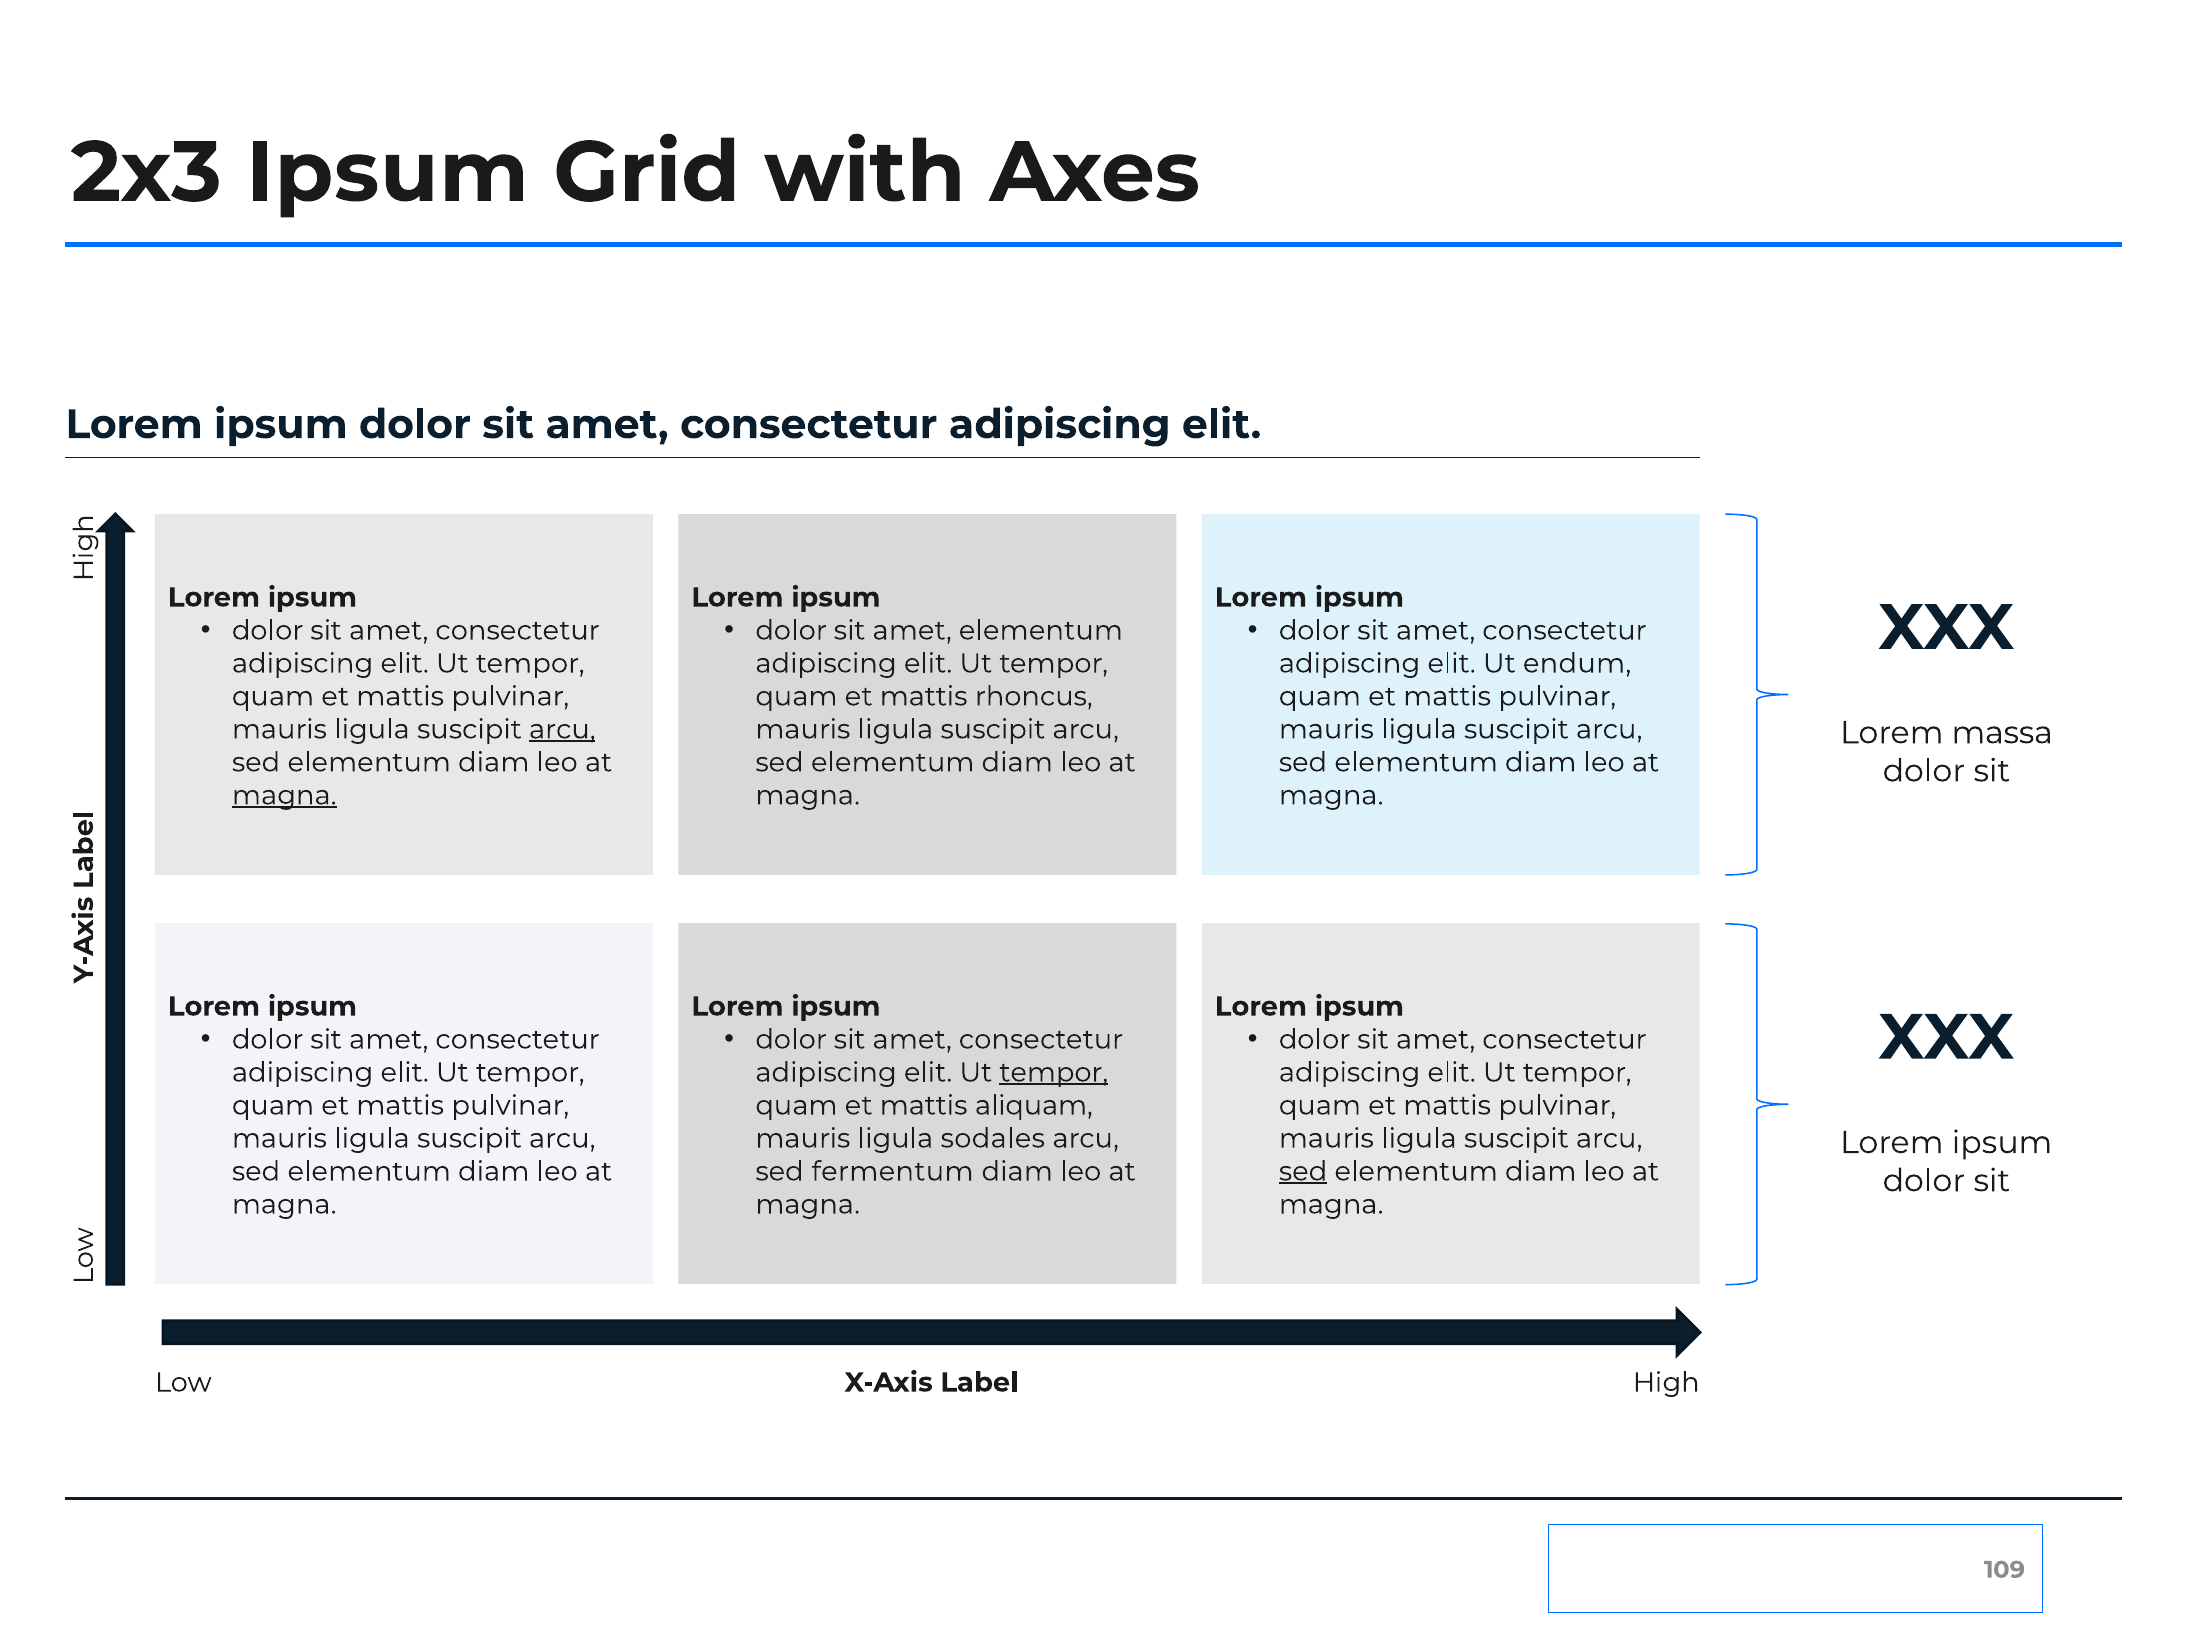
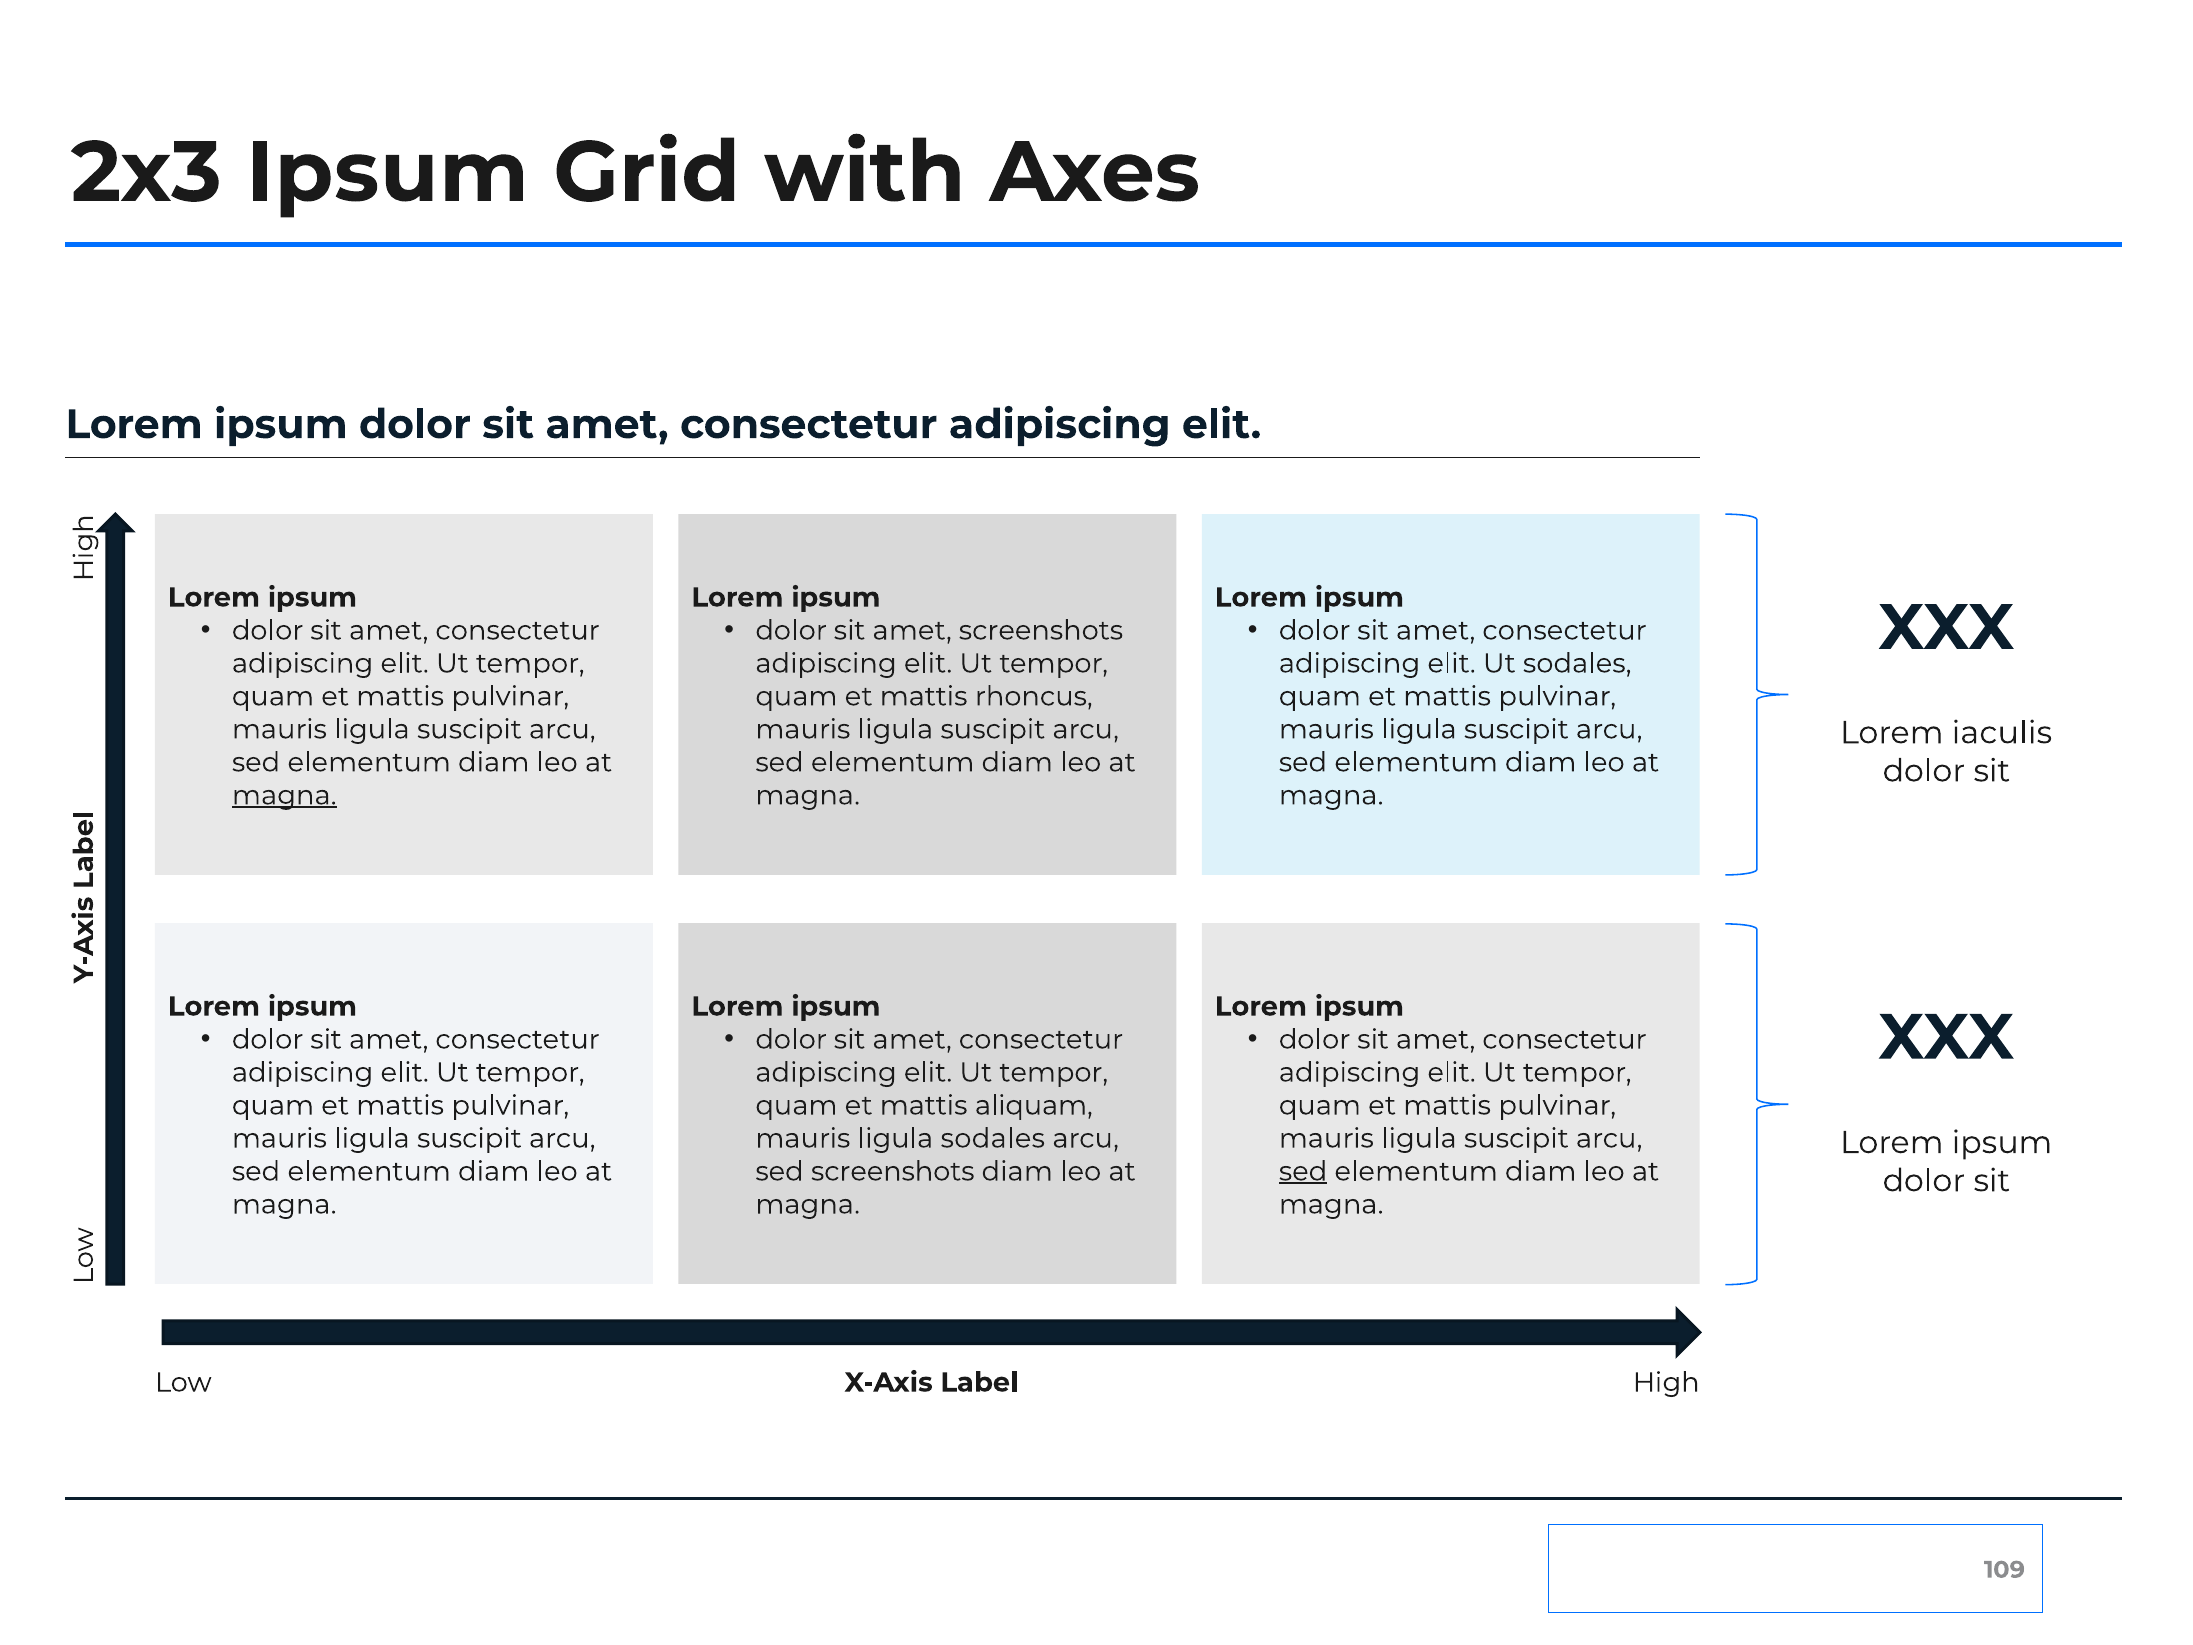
amet elementum: elementum -> screenshots
Ut endum: endum -> sodales
arcu at (562, 729) underline: present -> none
massa: massa -> iaculis
tempor at (1054, 1072) underline: present -> none
sed fermentum: fermentum -> screenshots
